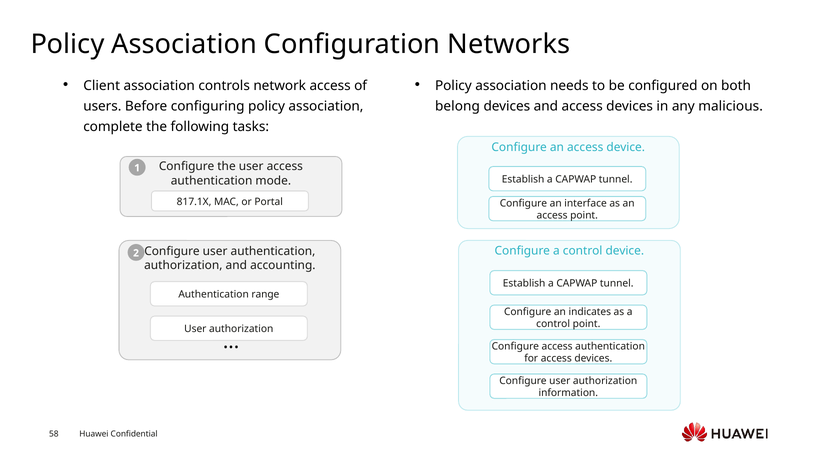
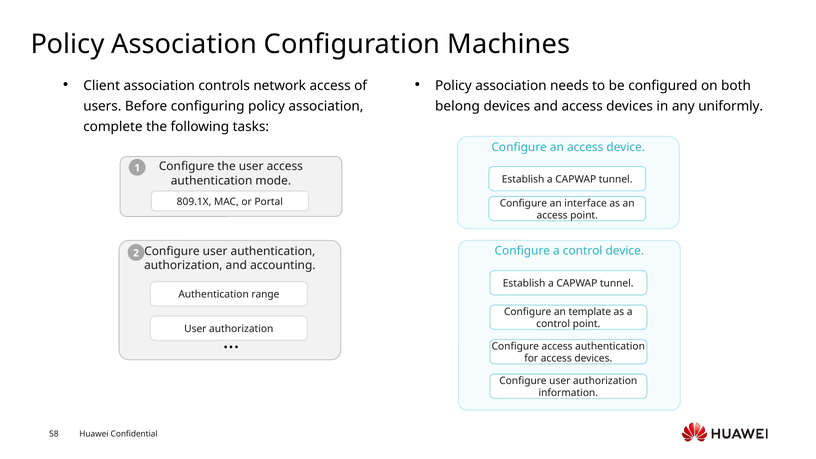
Networks: Networks -> Machines
malicious: malicious -> uniformly
817.1X: 817.1X -> 809.1X
indicates: indicates -> template
